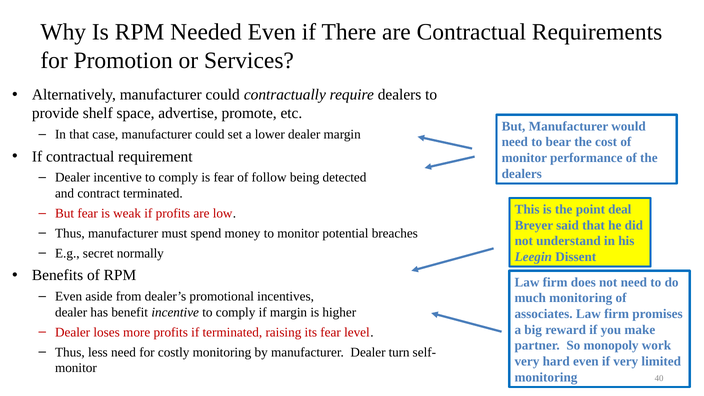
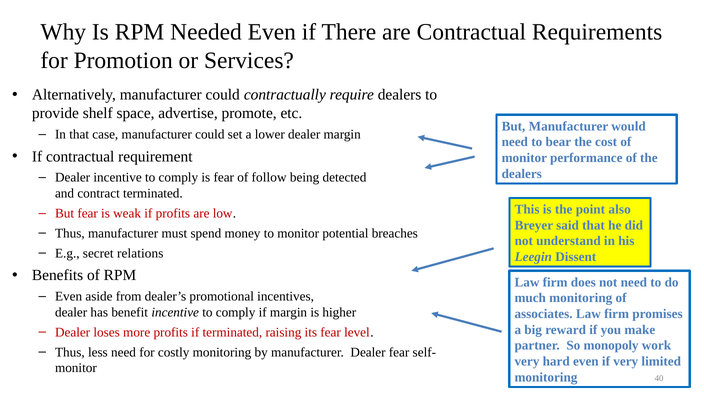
deal: deal -> also
normally: normally -> relations
Dealer turn: turn -> fear
